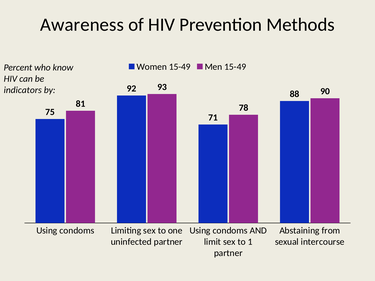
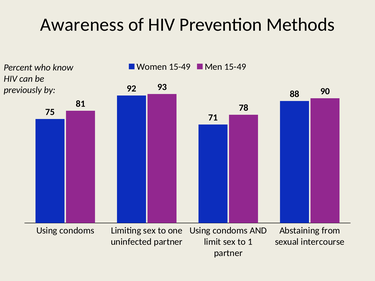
indicators: indicators -> previously
